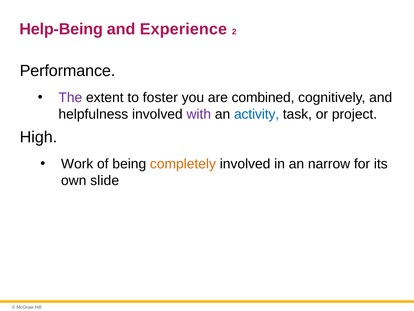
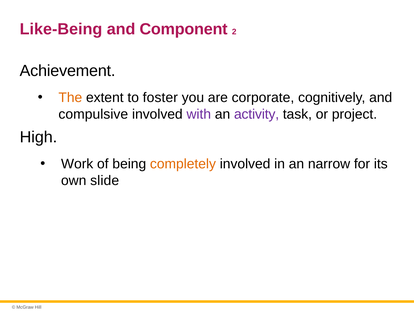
Help-Being: Help-Being -> Like-Being
Experience: Experience -> Component
Performance: Performance -> Achievement
The colour: purple -> orange
combined: combined -> corporate
helpfulness: helpfulness -> compulsive
activity colour: blue -> purple
